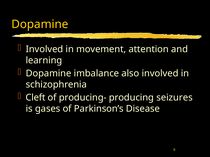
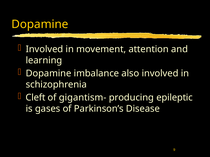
producing-: producing- -> gigantism-
seizures: seizures -> epileptic
